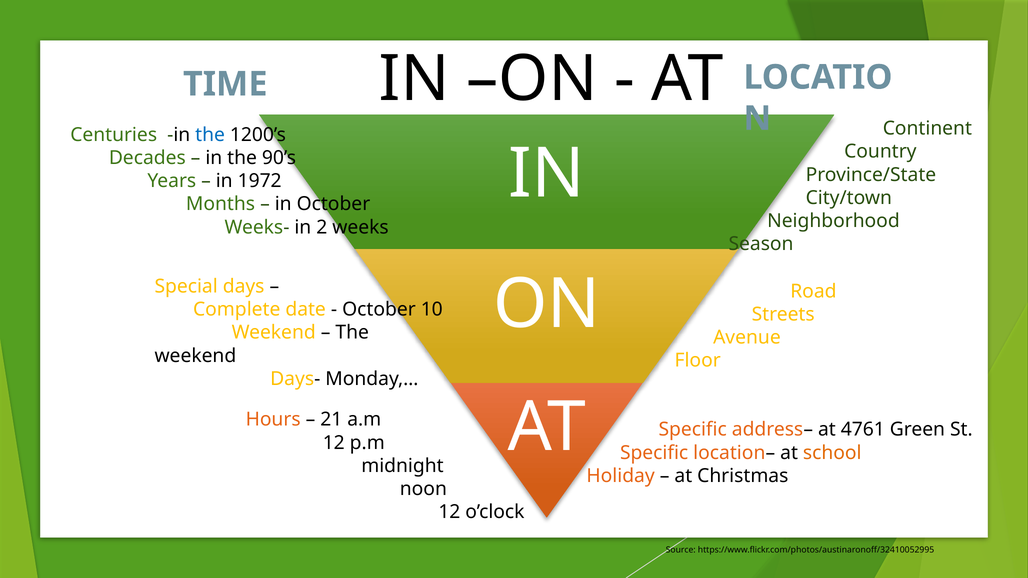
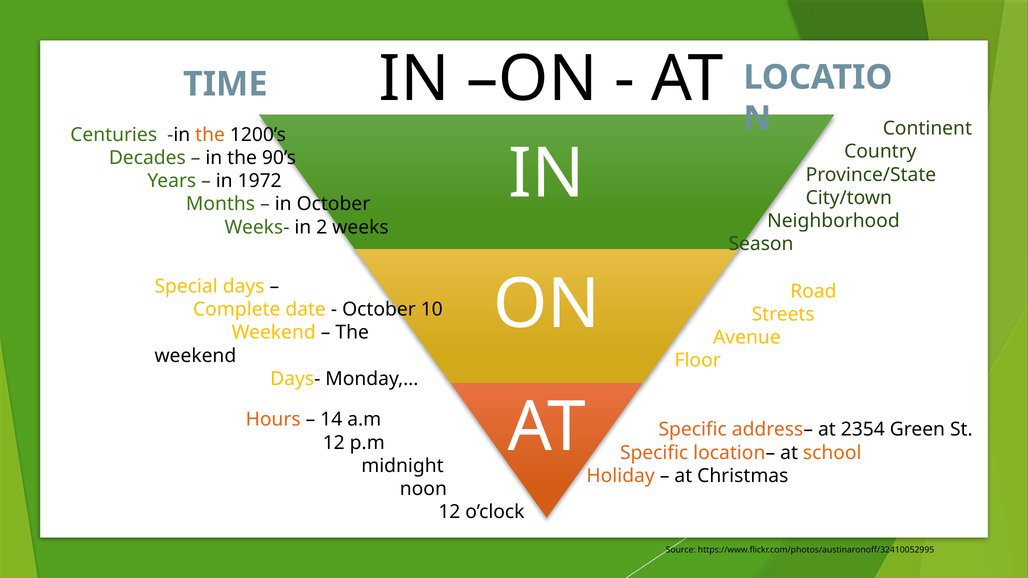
the at (210, 135) colour: blue -> orange
21: 21 -> 14
4761: 4761 -> 2354
